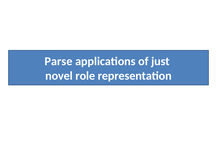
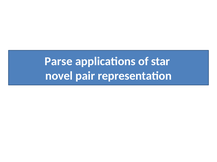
just: just -> star
role: role -> pair
